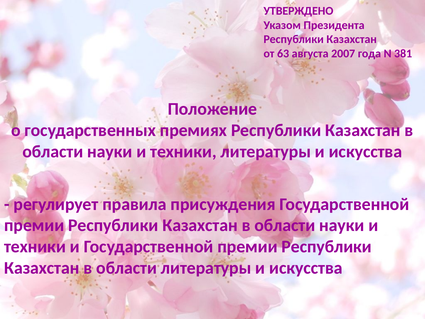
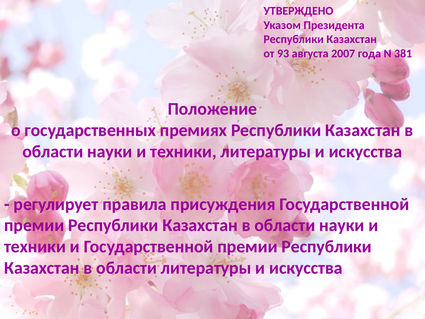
63: 63 -> 93
